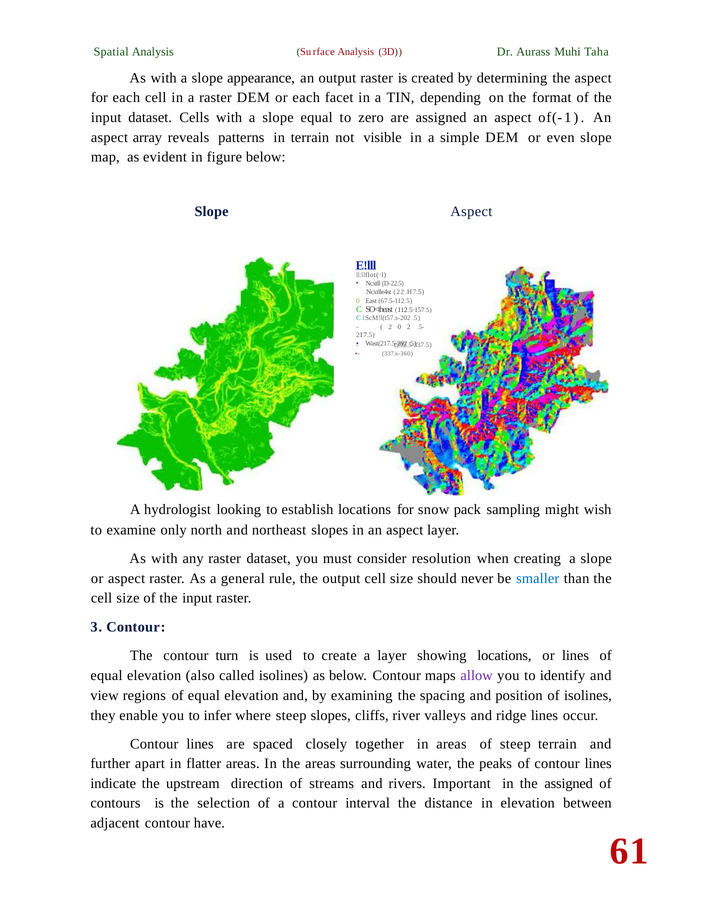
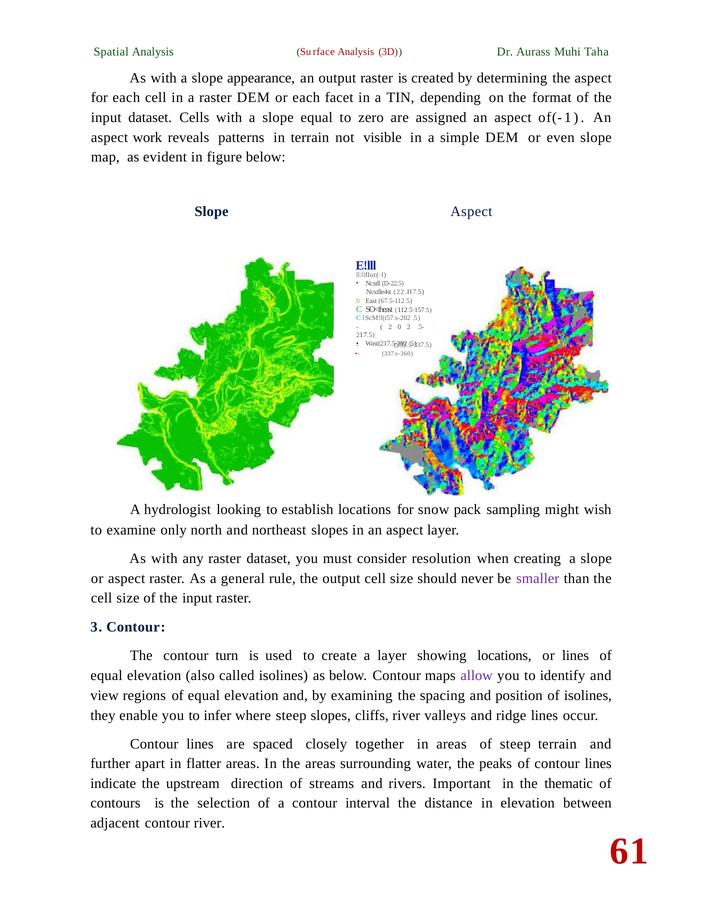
array: array -> work
smaller colour: blue -> purple
the assigned: assigned -> thematic
contour have: have -> river
